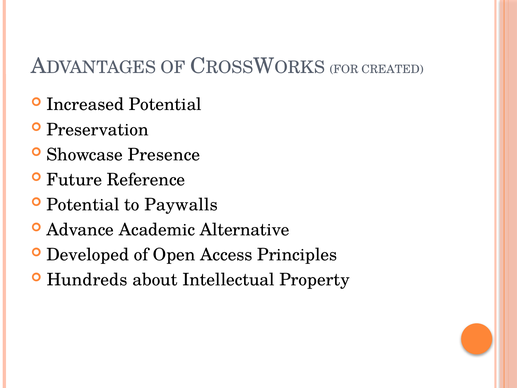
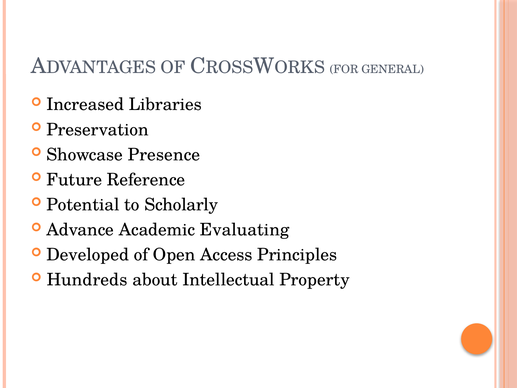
CREATED: CREATED -> GENERAL
Increased Potential: Potential -> Libraries
Paywalls: Paywalls -> Scholarly
Alternative: Alternative -> Evaluating
